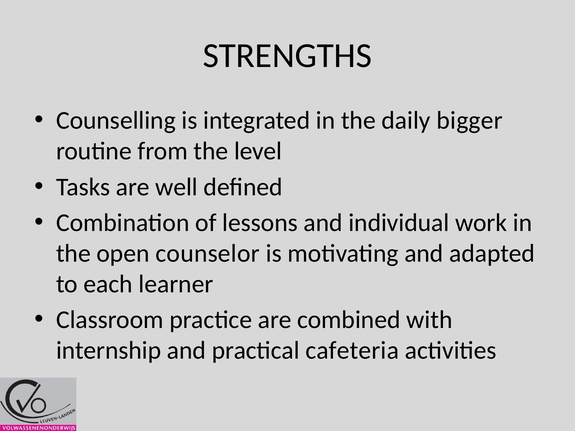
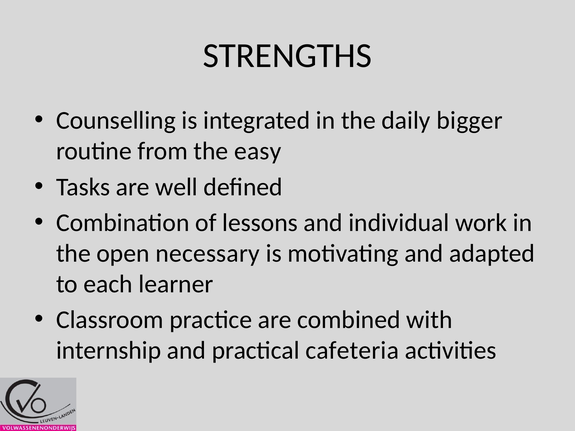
level: level -> easy
counselor: counselor -> necessary
